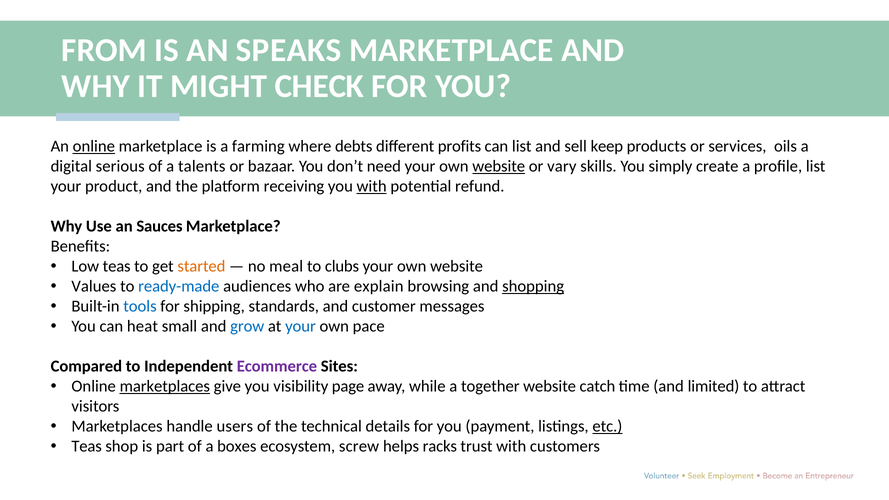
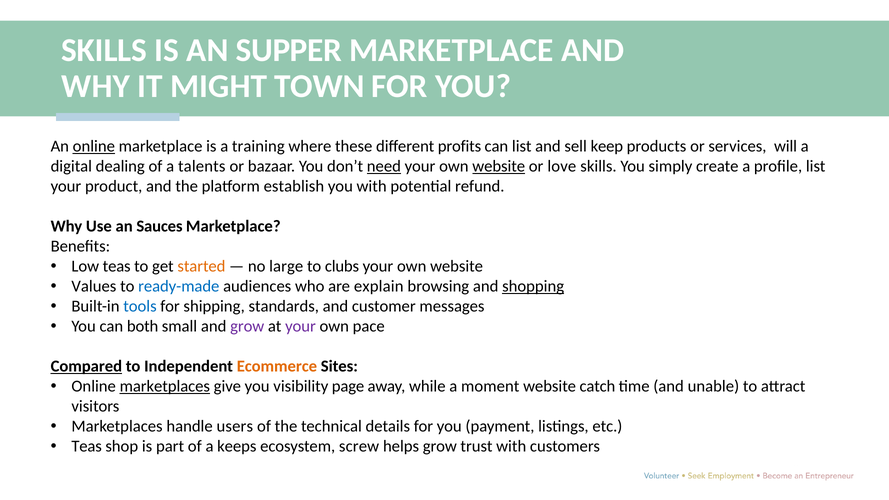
FROM at (104, 50): FROM -> SKILLS
SPEAKS: SPEAKS -> SUPPER
CHECK: CHECK -> TOWN
farming: farming -> training
debts: debts -> these
oils: oils -> will
serious: serious -> dealing
need underline: none -> present
vary: vary -> love
receiving: receiving -> establish
with at (372, 186) underline: present -> none
meal: meal -> large
heat: heat -> both
grow at (247, 326) colour: blue -> purple
your at (300, 326) colour: blue -> purple
Compared underline: none -> present
Ecommerce colour: purple -> orange
together: together -> moment
limited: limited -> unable
etc underline: present -> none
boxes: boxes -> keeps
helps racks: racks -> grow
